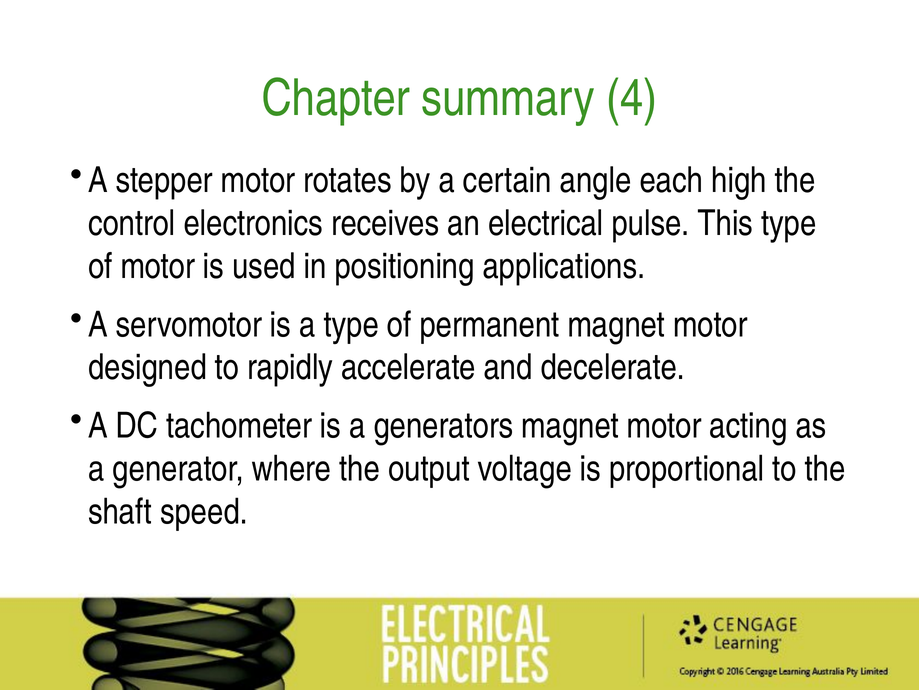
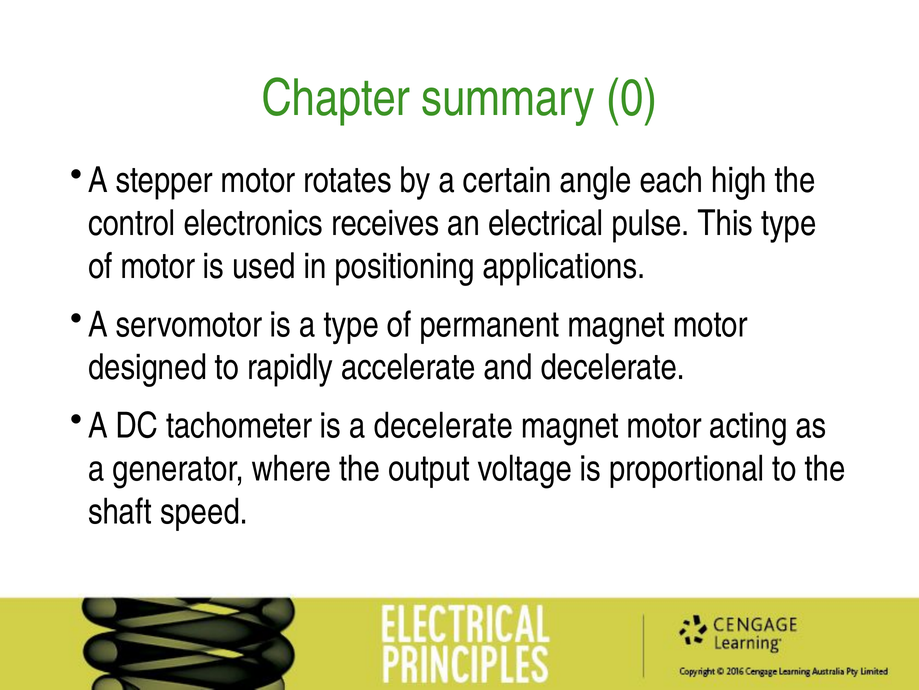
4: 4 -> 0
a generators: generators -> decelerate
